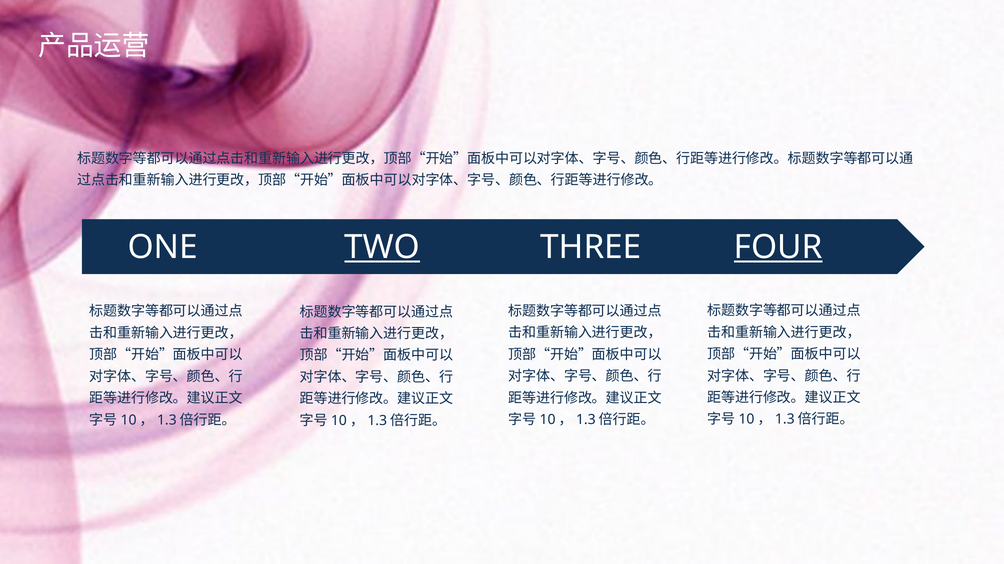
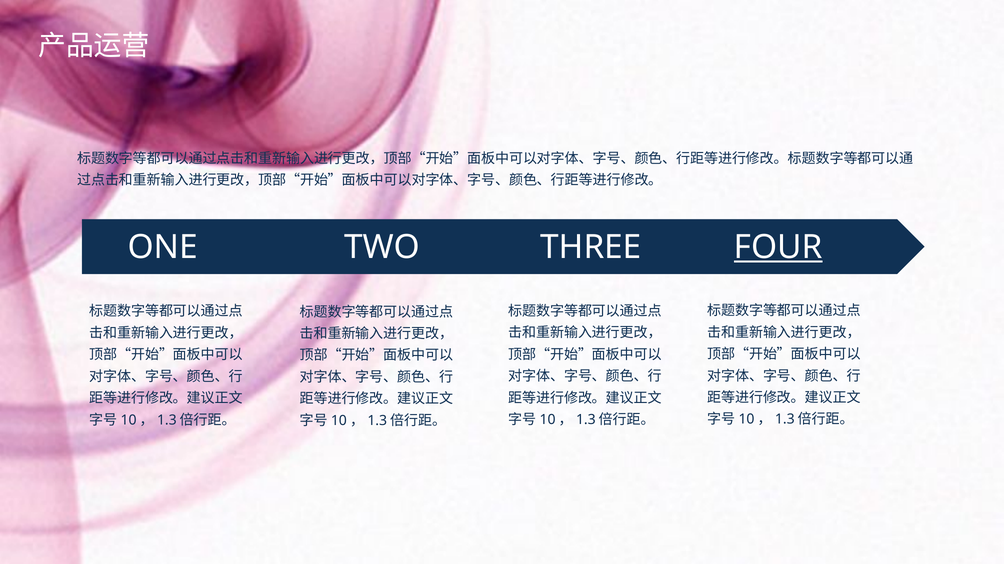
TWO underline: present -> none
